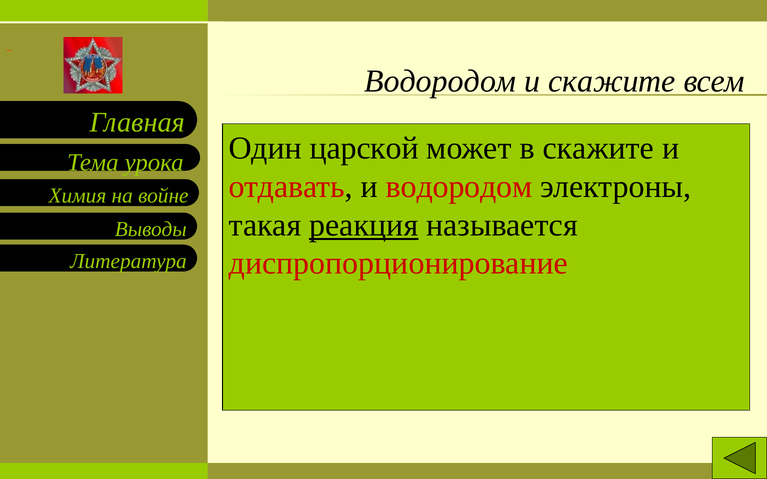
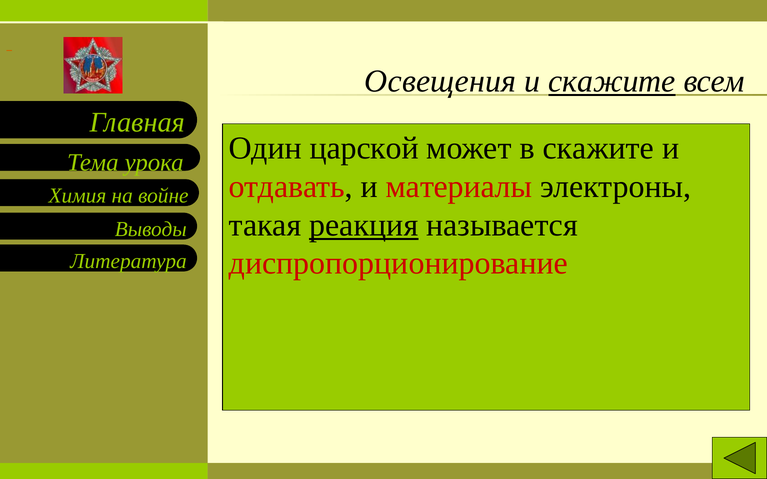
Водородом at (440, 81): Водородом -> Освещения
скажите at (612, 81) underline: none -> present
и водородом: водородом -> материалы
